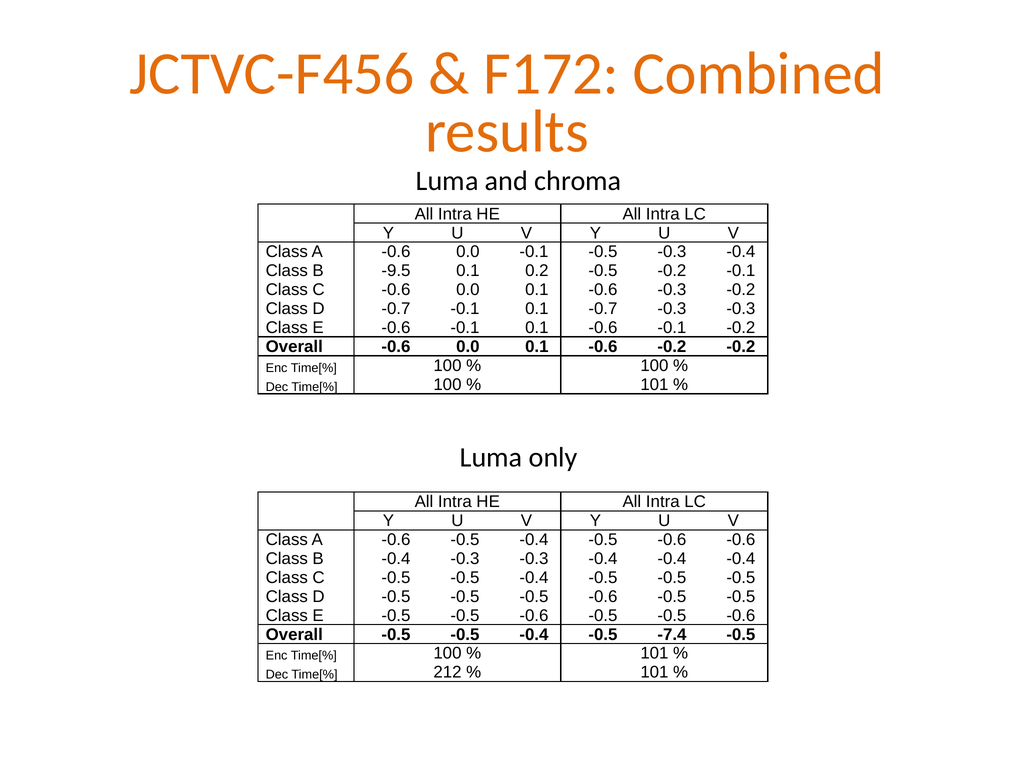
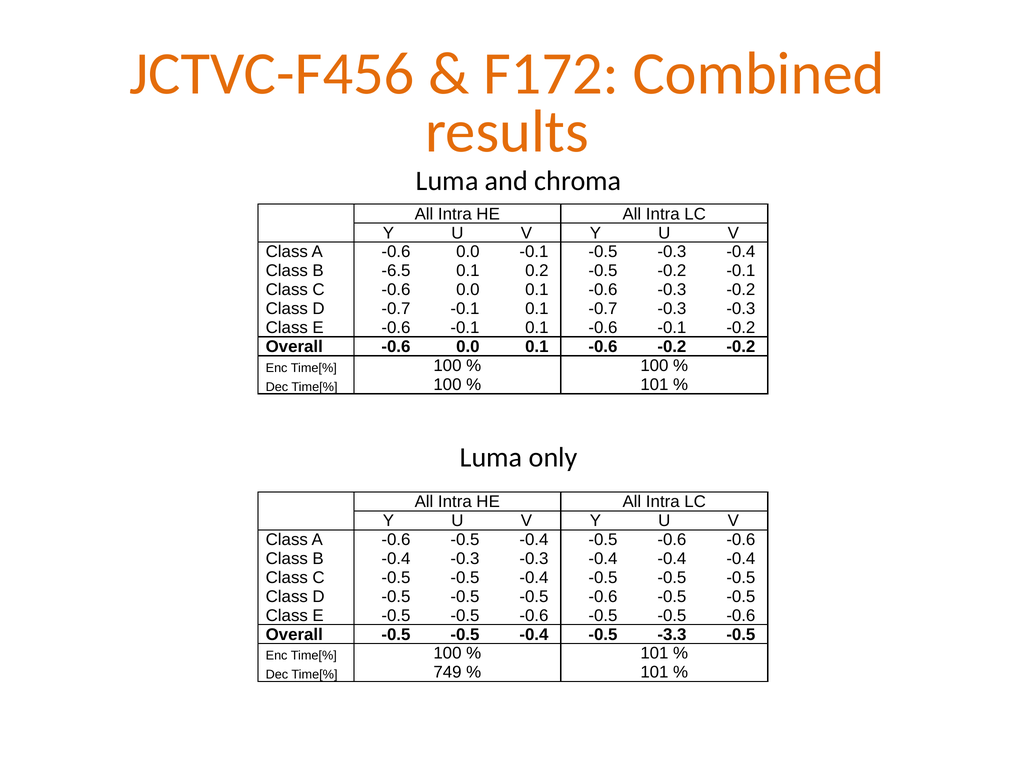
-9.5: -9.5 -> -6.5
-7.4: -7.4 -> -3.3
212: 212 -> 749
